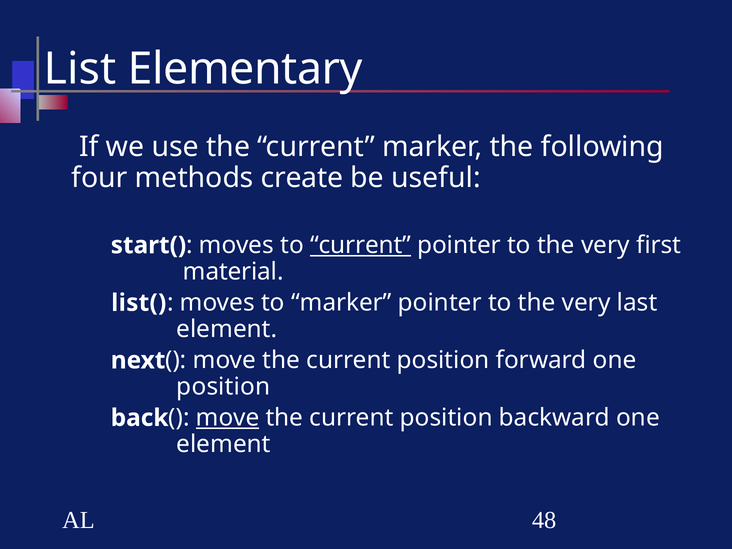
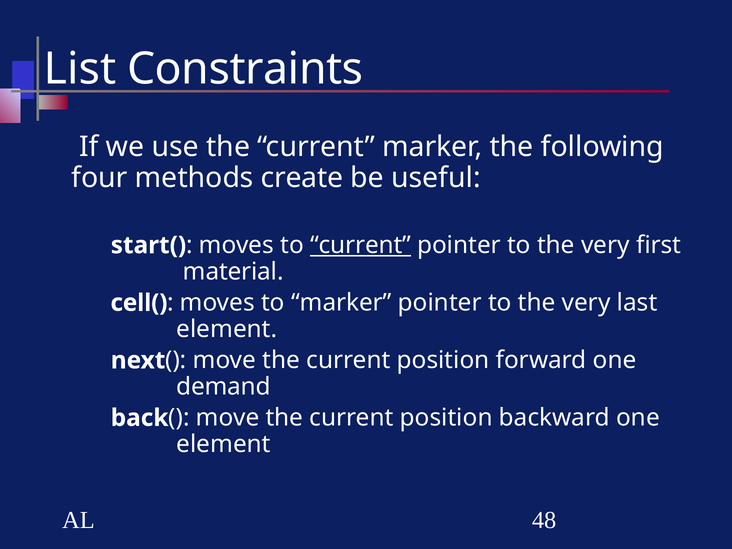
Elementary: Elementary -> Constraints
list(: list( -> cell(
position at (223, 387): position -> demand
move at (228, 418) underline: present -> none
